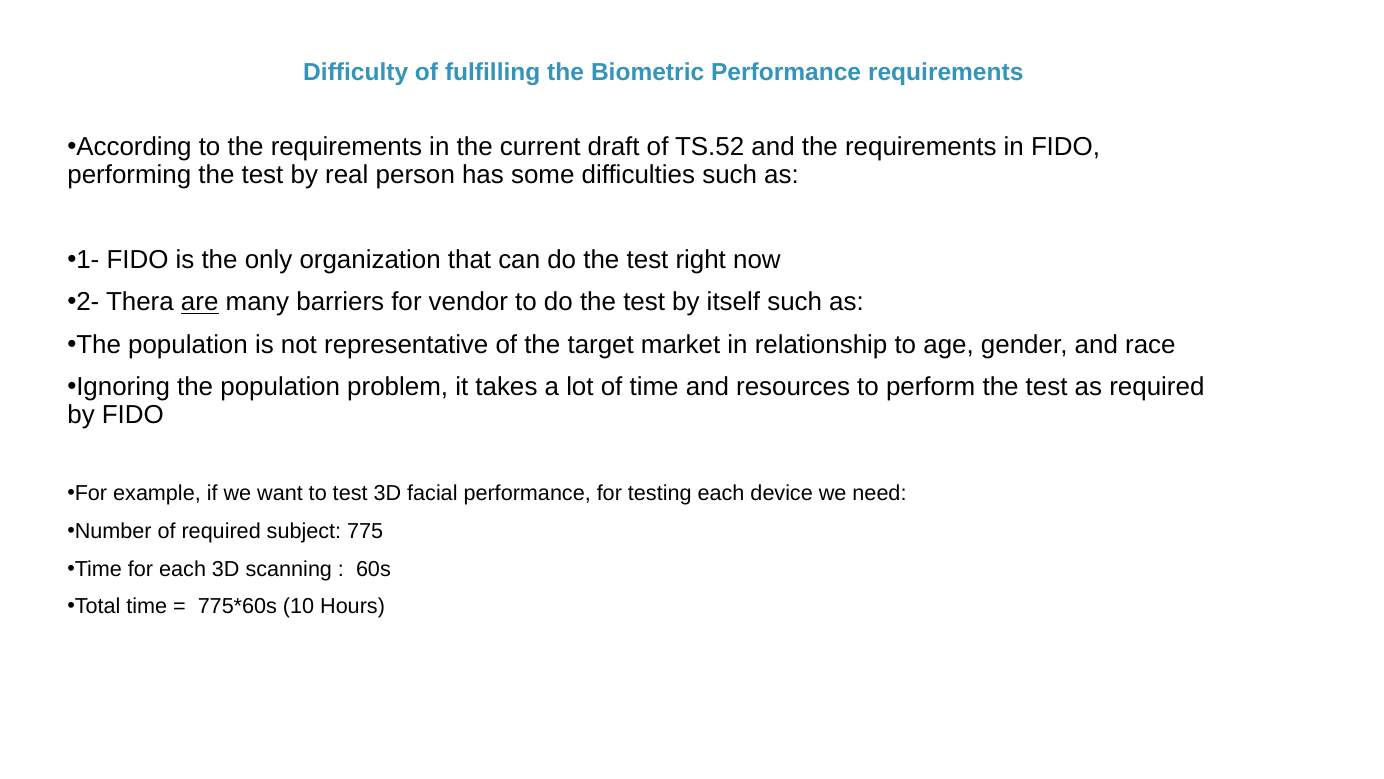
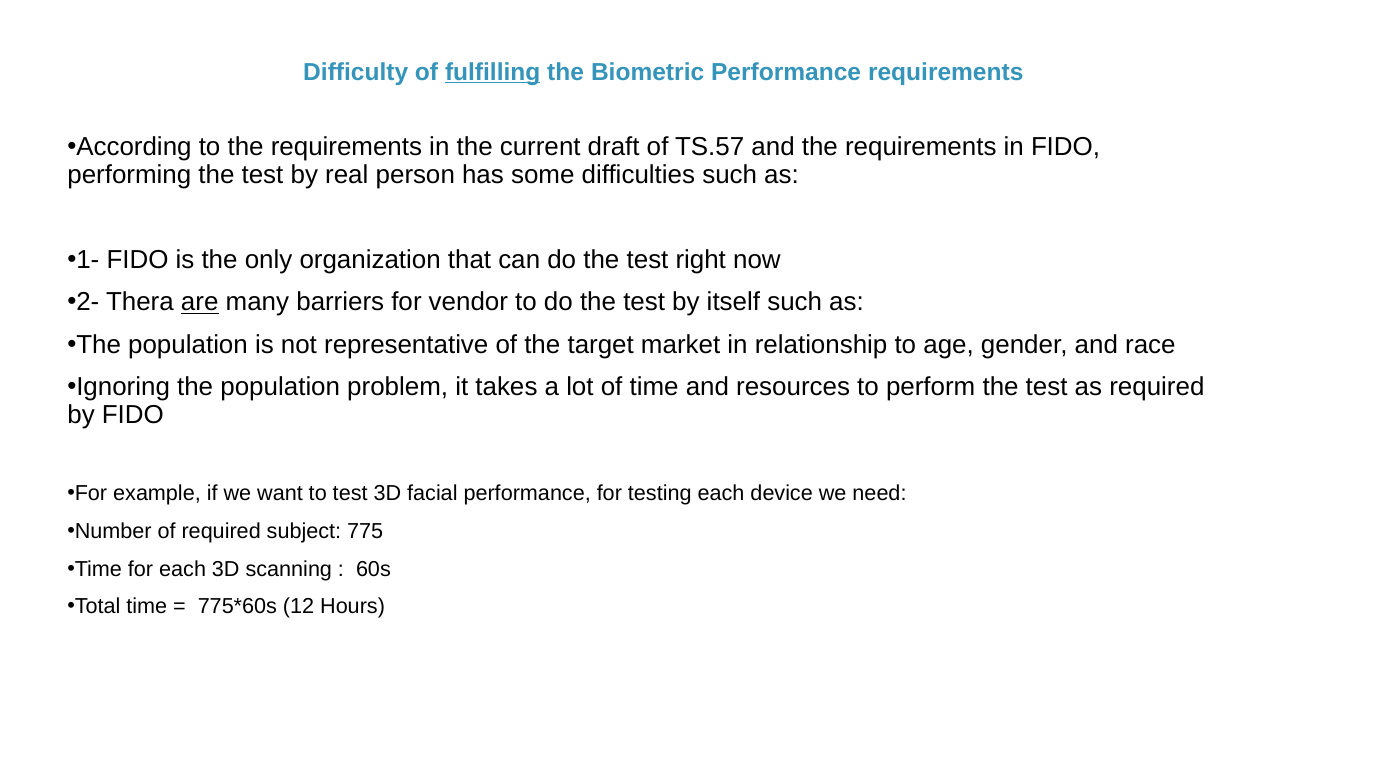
fulfilling underline: none -> present
TS.52: TS.52 -> TS.57
10: 10 -> 12
